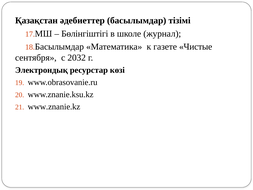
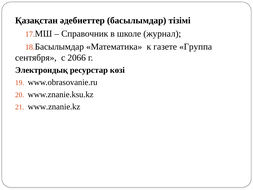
Бөлінгіштігі: Бөлінгіштігі -> Справочник
Чистые: Чистые -> Группа
2032: 2032 -> 2066
